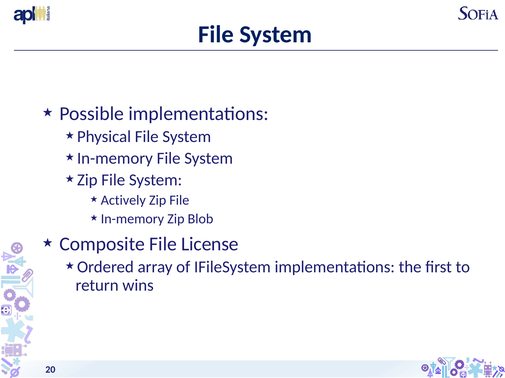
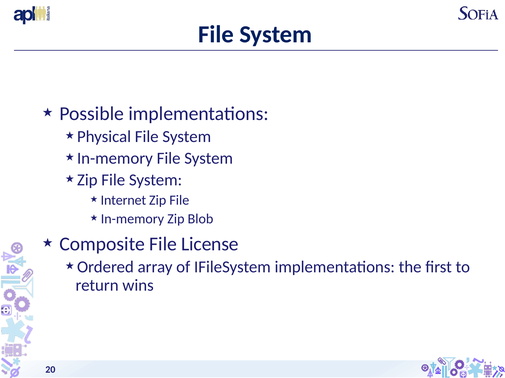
Actively: Actively -> Internet
